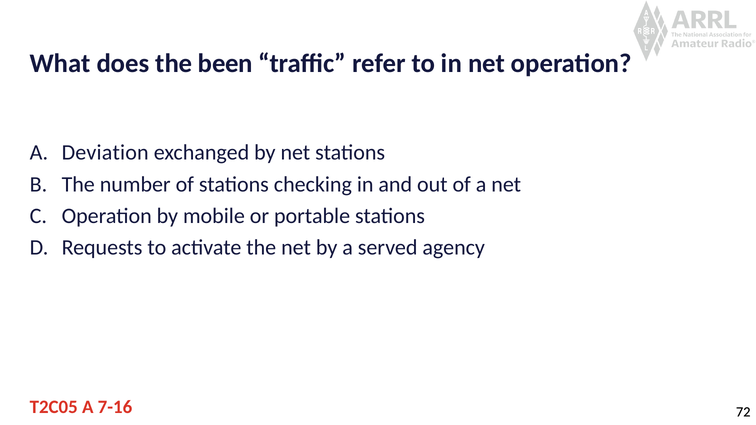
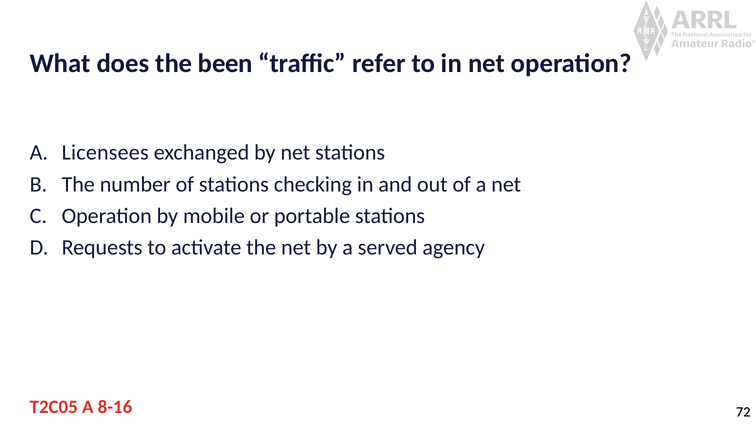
Deviation: Deviation -> Licensees
7-16: 7-16 -> 8-16
